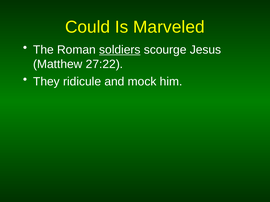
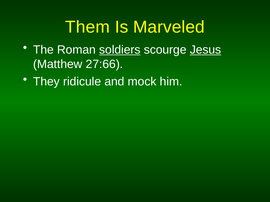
Could: Could -> Them
Jesus underline: none -> present
27:22: 27:22 -> 27:66
